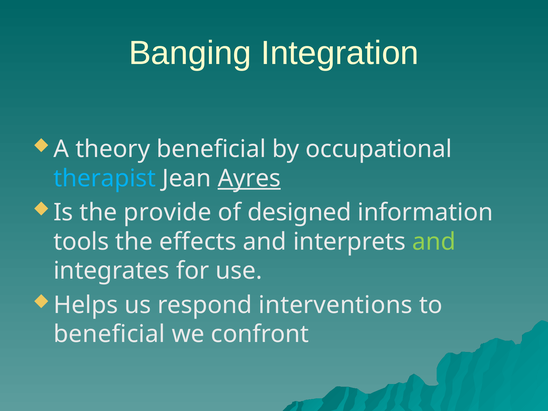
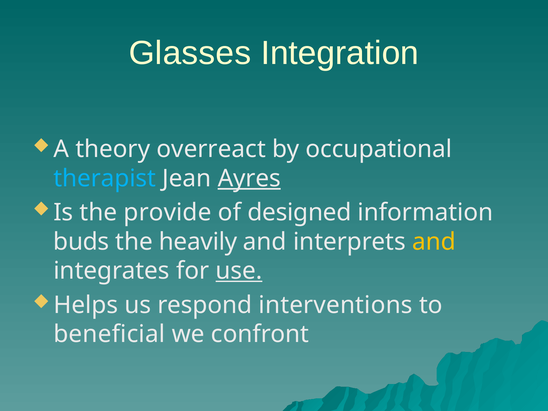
Banging: Banging -> Glasses
theory beneficial: beneficial -> overreact
tools: tools -> buds
effects: effects -> heavily
and at (434, 242) colour: light green -> yellow
use underline: none -> present
